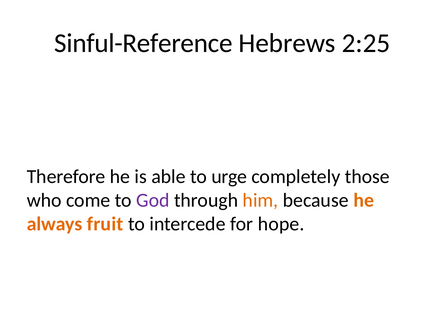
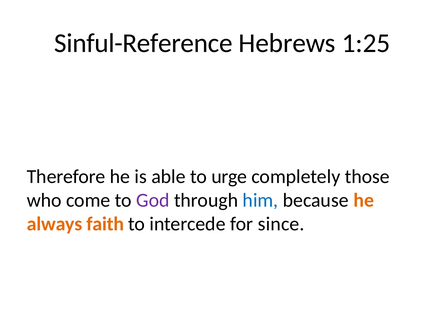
2:25: 2:25 -> 1:25
him colour: orange -> blue
fruit: fruit -> faith
hope: hope -> since
